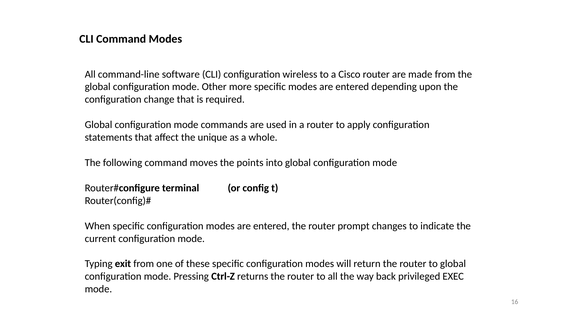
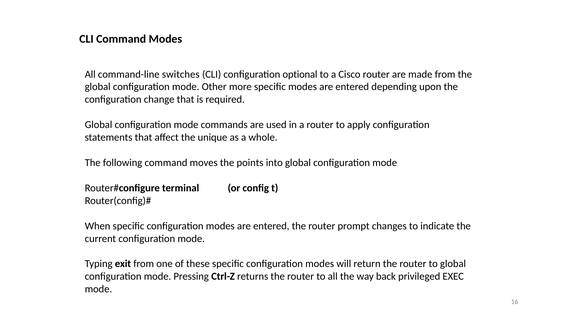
software: software -> switches
wireless: wireless -> optional
